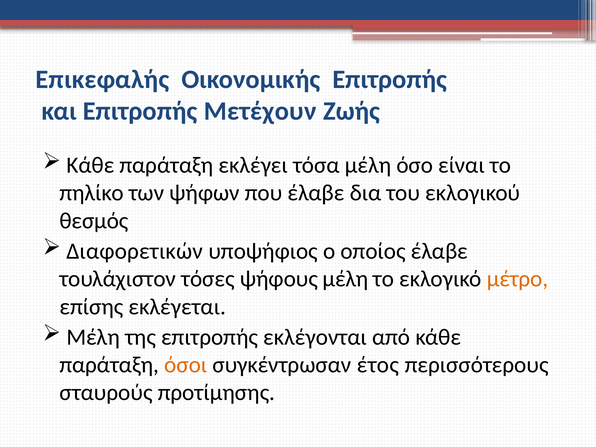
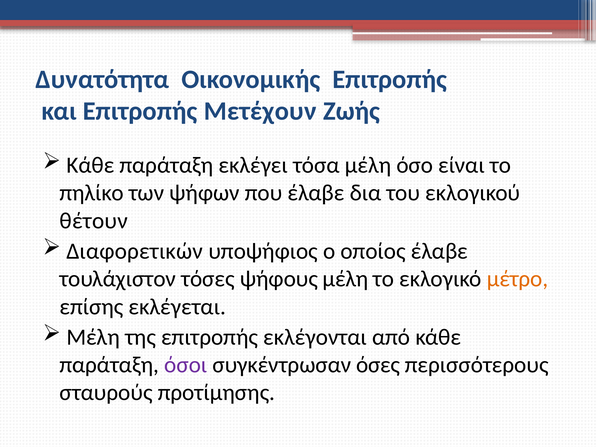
Επικεφαλής: Επικεφαλής -> Δυνατότητα
θεσμός: θεσμός -> θέτουν
όσοι colour: orange -> purple
έτος: έτος -> όσες
